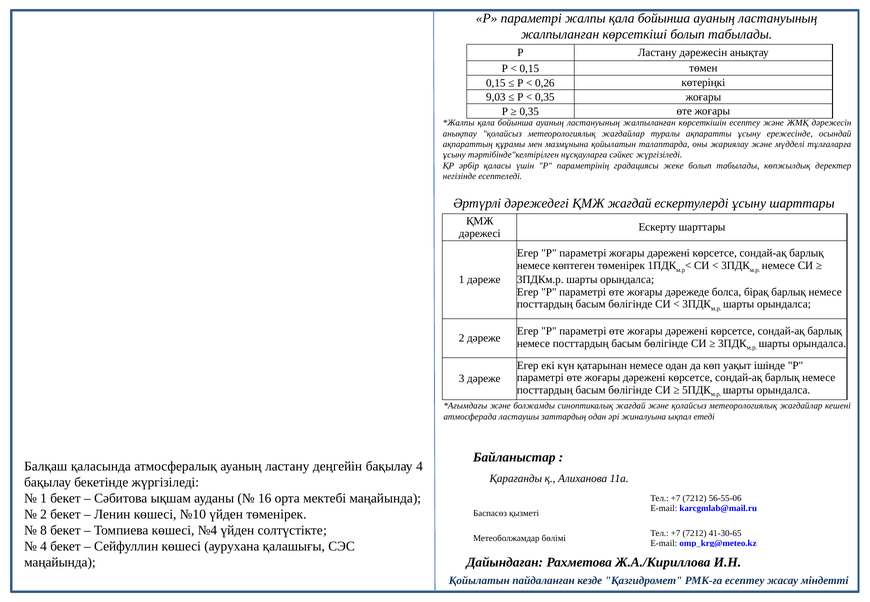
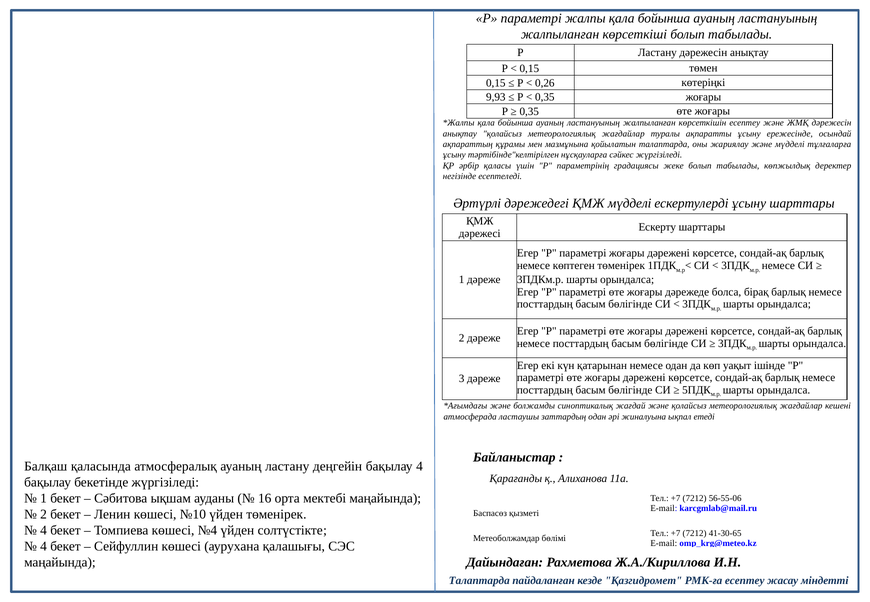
9,03: 9,03 -> 9,93
ҚМЖ жағдай: жағдай -> мүдделі
8 at (44, 531): 8 -> 4
Қойылатын at (479, 581): Қойылатын -> Талаптарда
